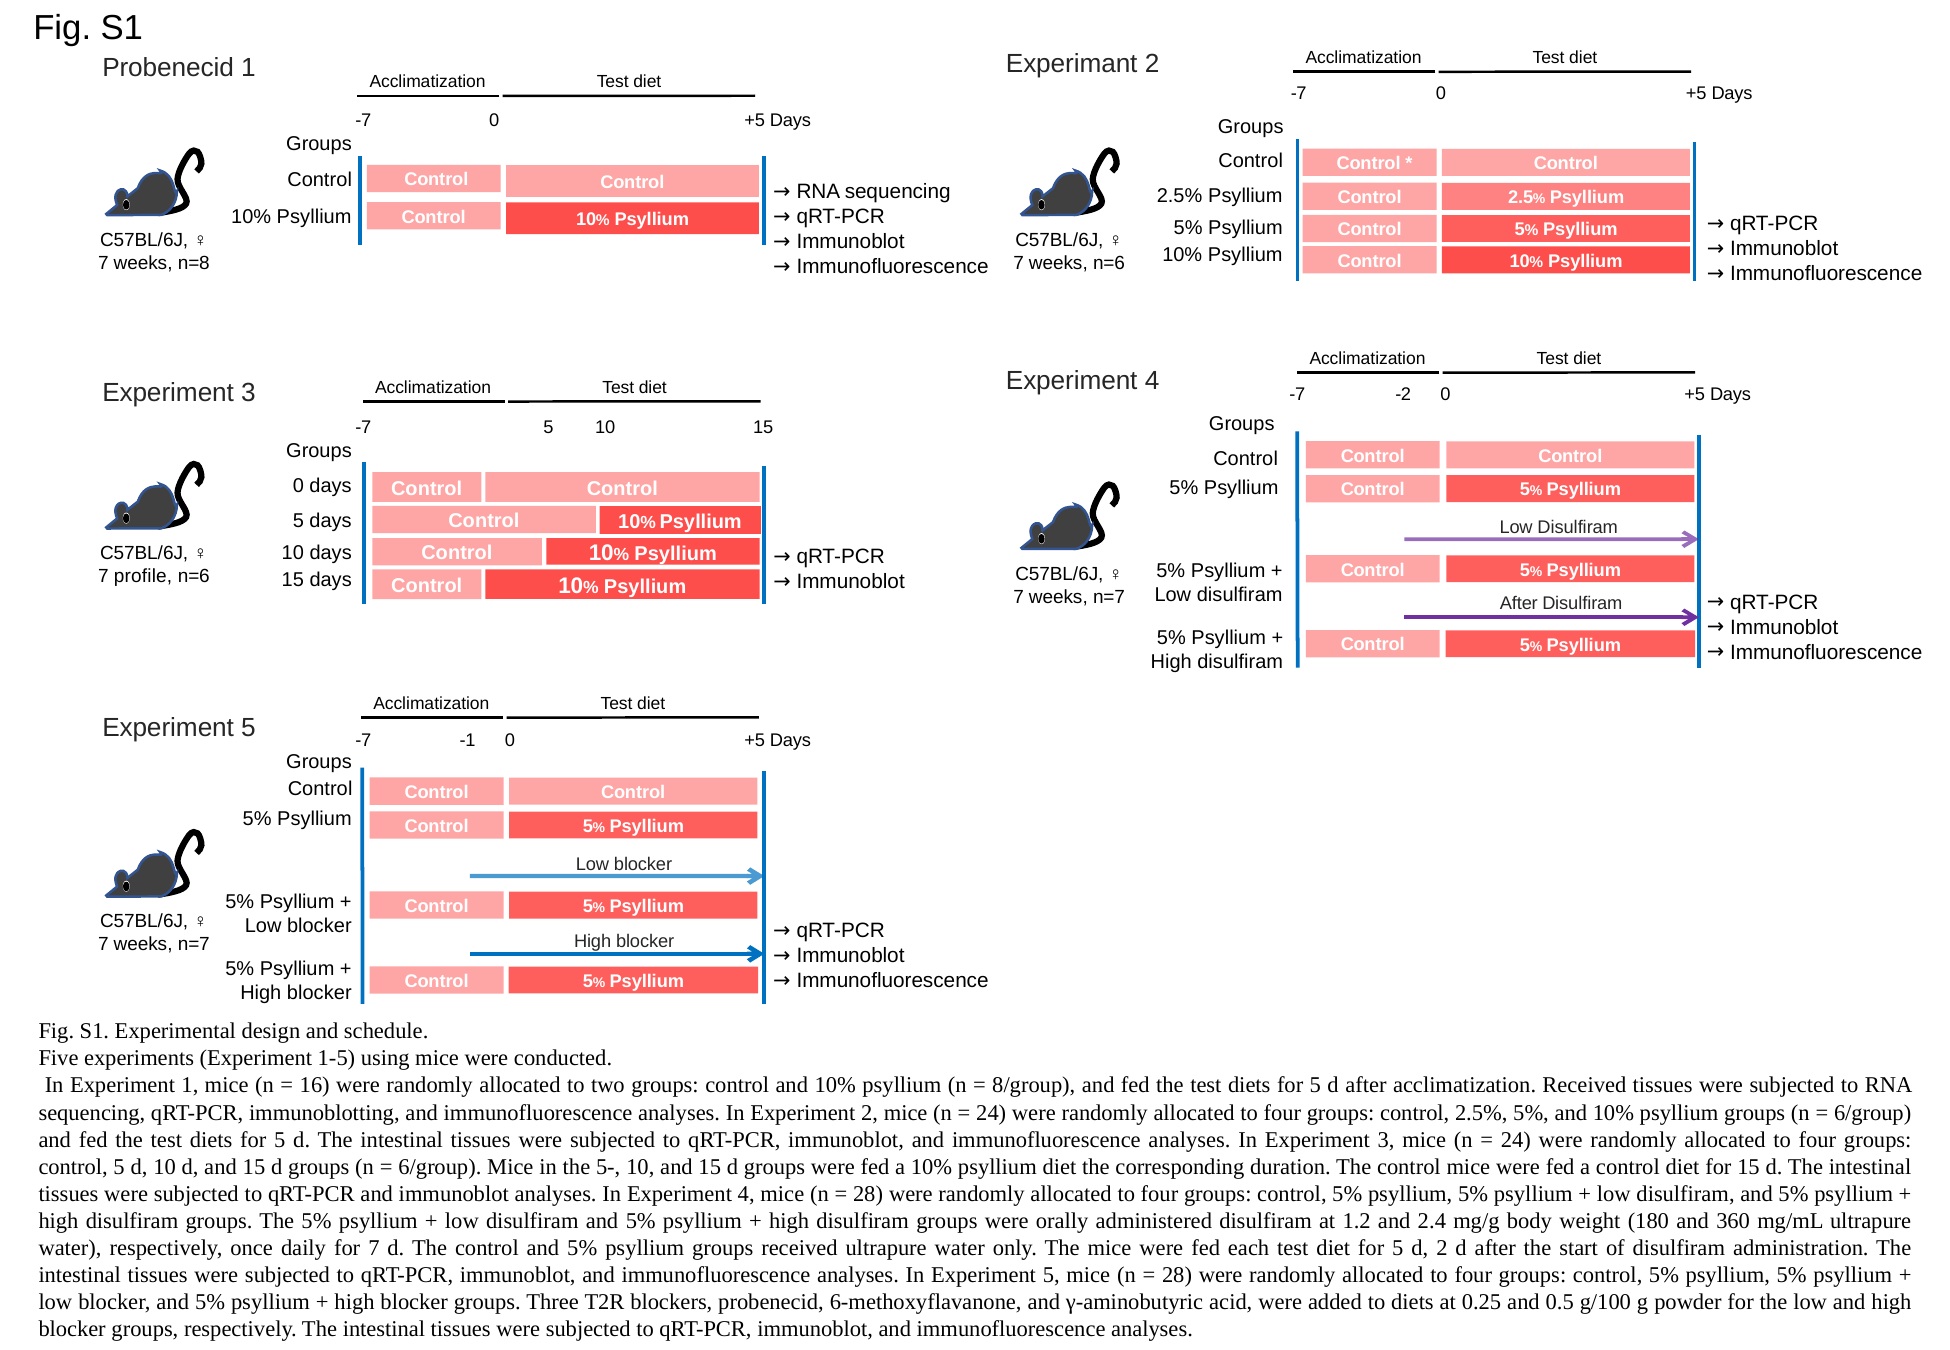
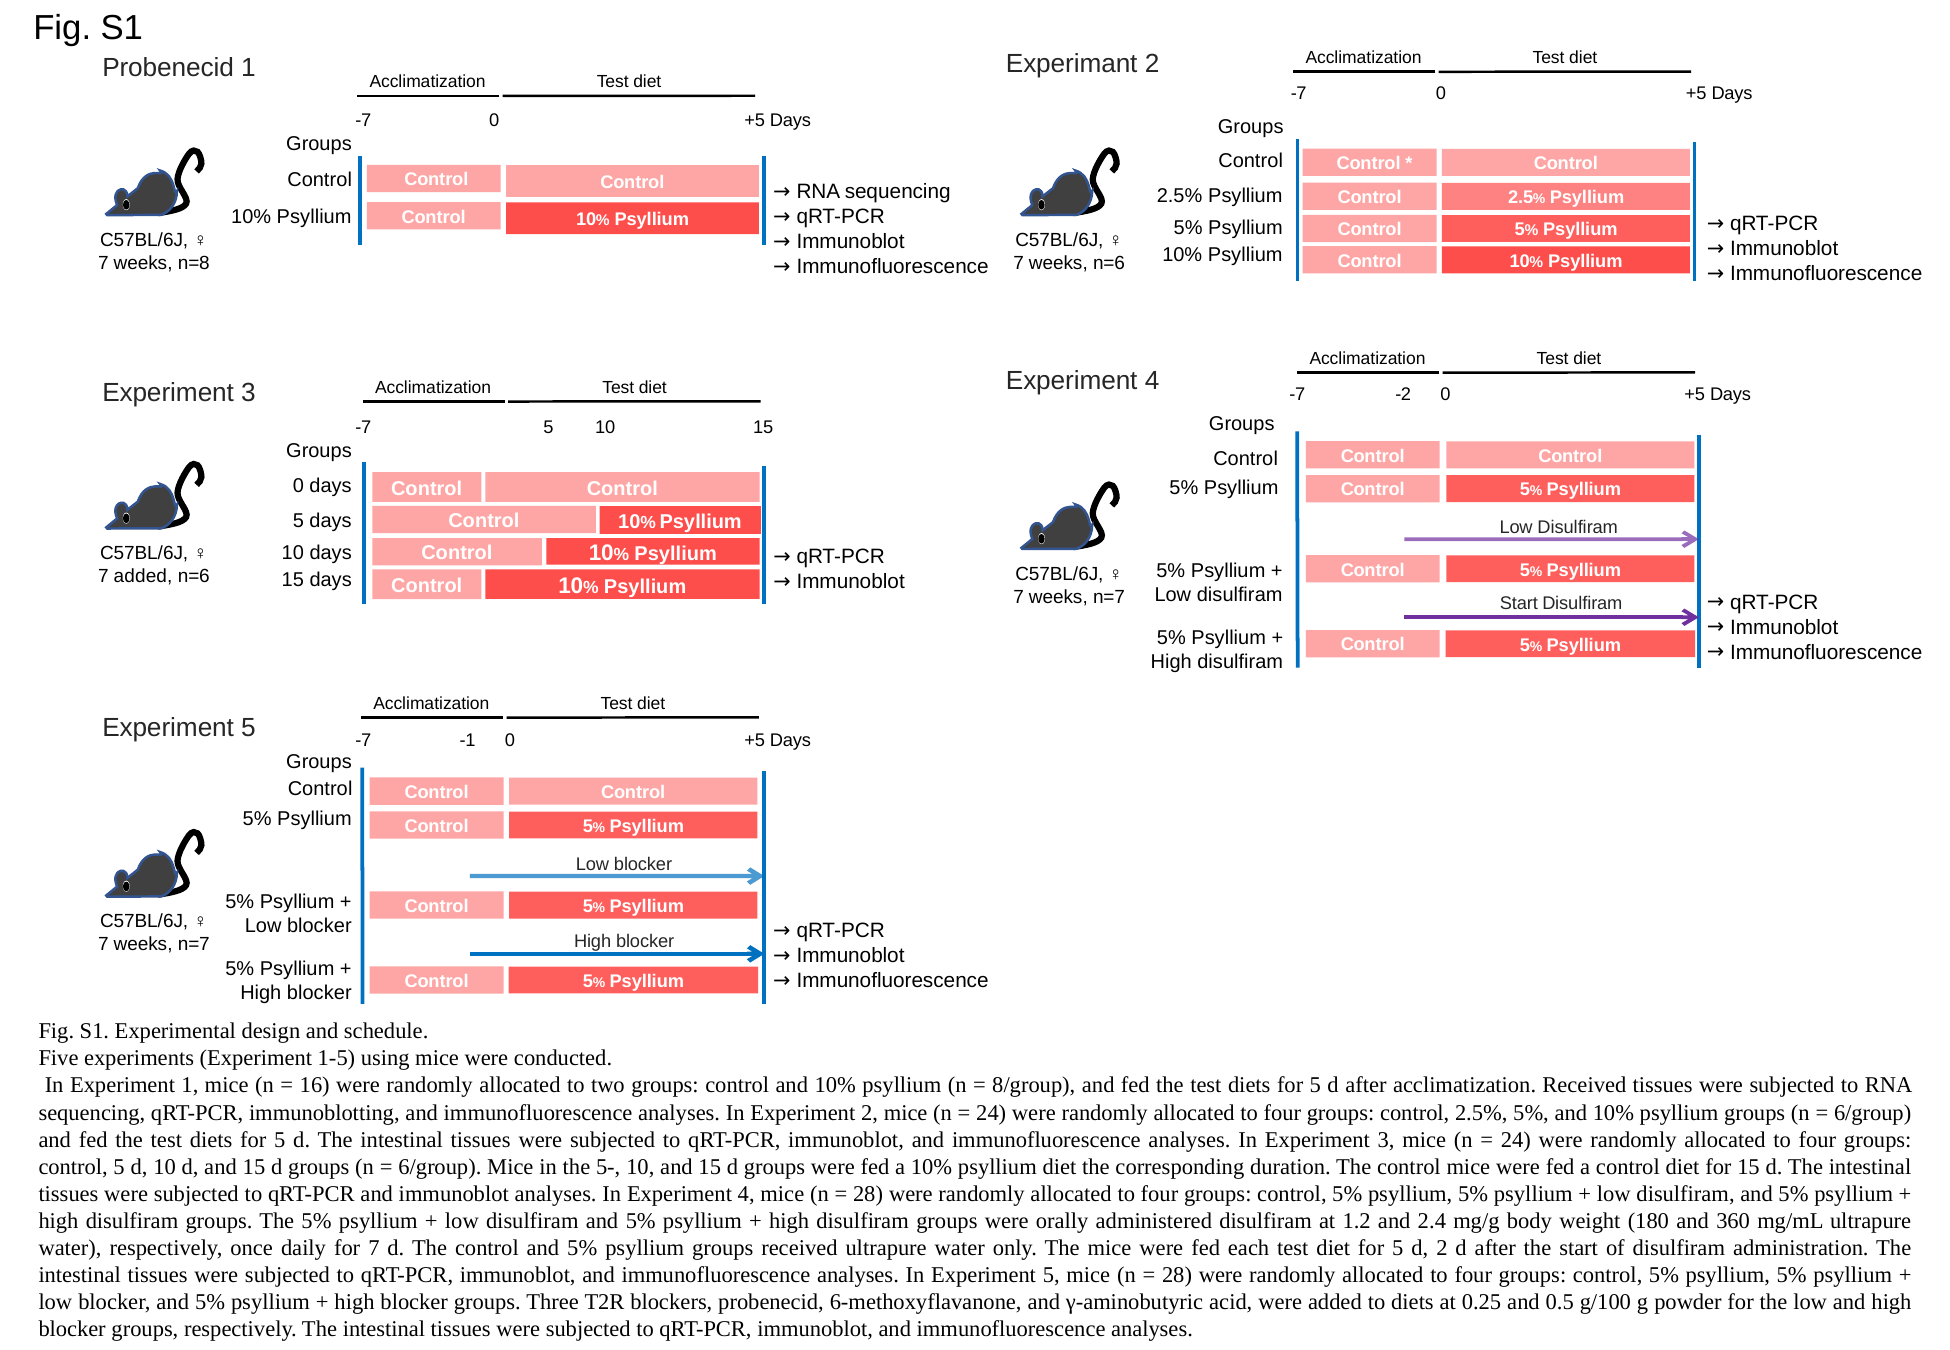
7 profile: profile -> added
After at (1519, 604): After -> Start
